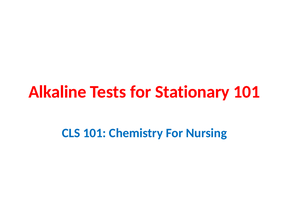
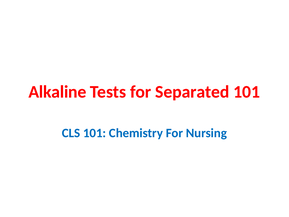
Stationary: Stationary -> Separated
